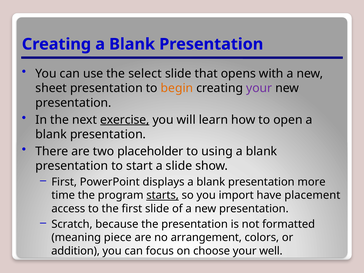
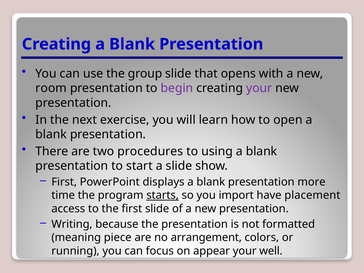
select: select -> group
sheet: sheet -> room
begin colour: orange -> purple
exercise underline: present -> none
placeholder: placeholder -> procedures
Scratch: Scratch -> Writing
addition: addition -> running
choose: choose -> appear
